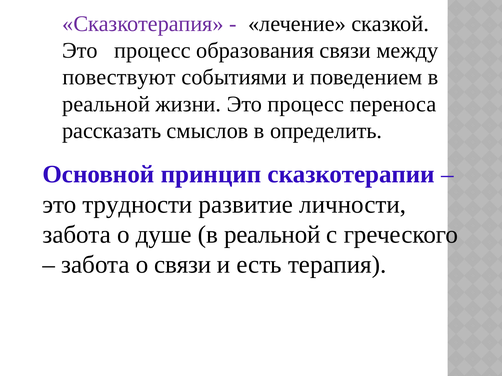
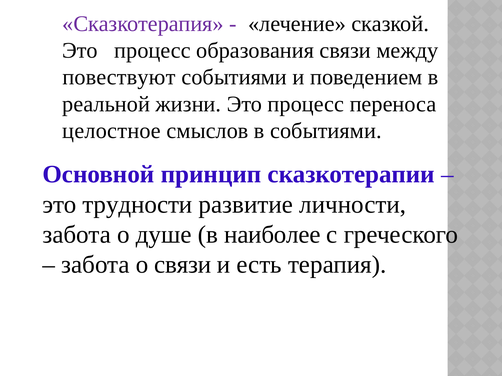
рассказать: рассказать -> целостное
в определить: определить -> событиями
душе в реальной: реальной -> наиболее
